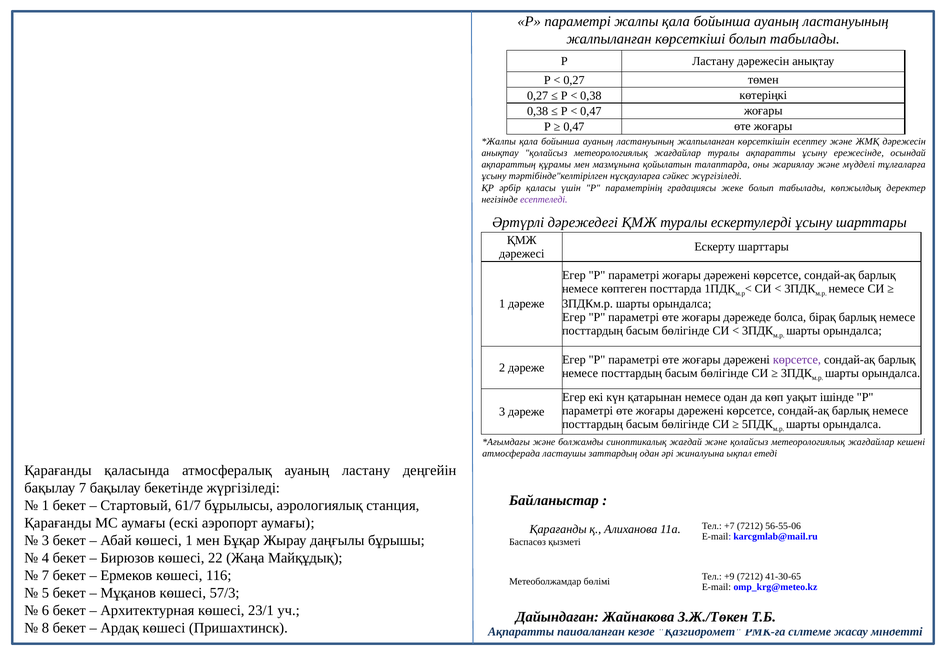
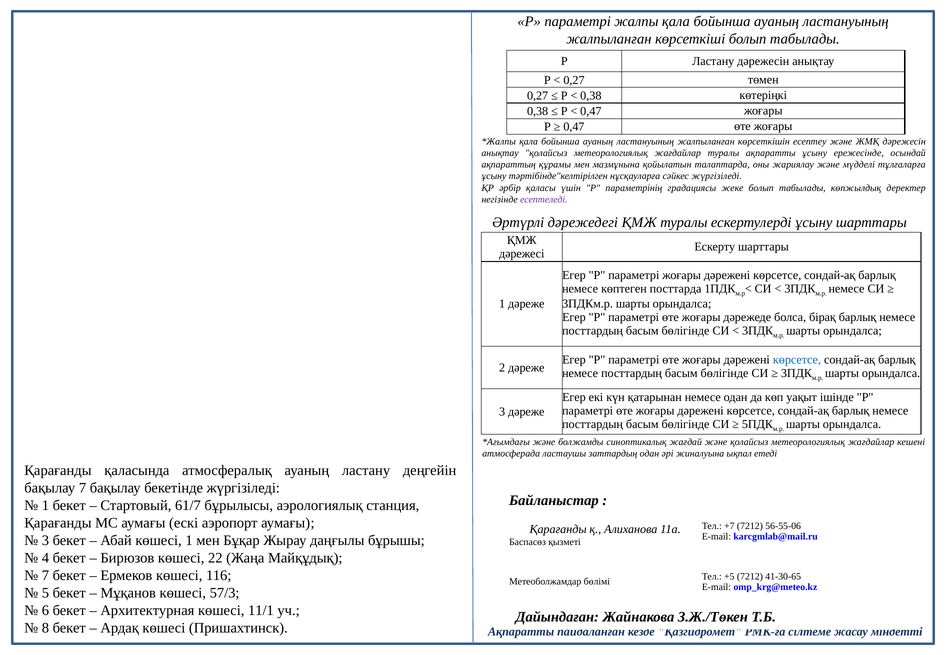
көрсетсе at (797, 360) colour: purple -> blue
+9: +9 -> +5
23/1: 23/1 -> 11/1
